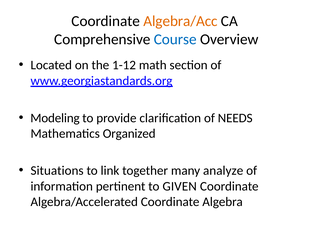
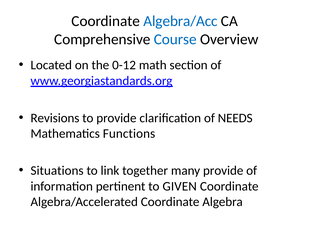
Algebra/Acc colour: orange -> blue
1-12: 1-12 -> 0-12
Modeling: Modeling -> Revisions
Organized: Organized -> Functions
many analyze: analyze -> provide
